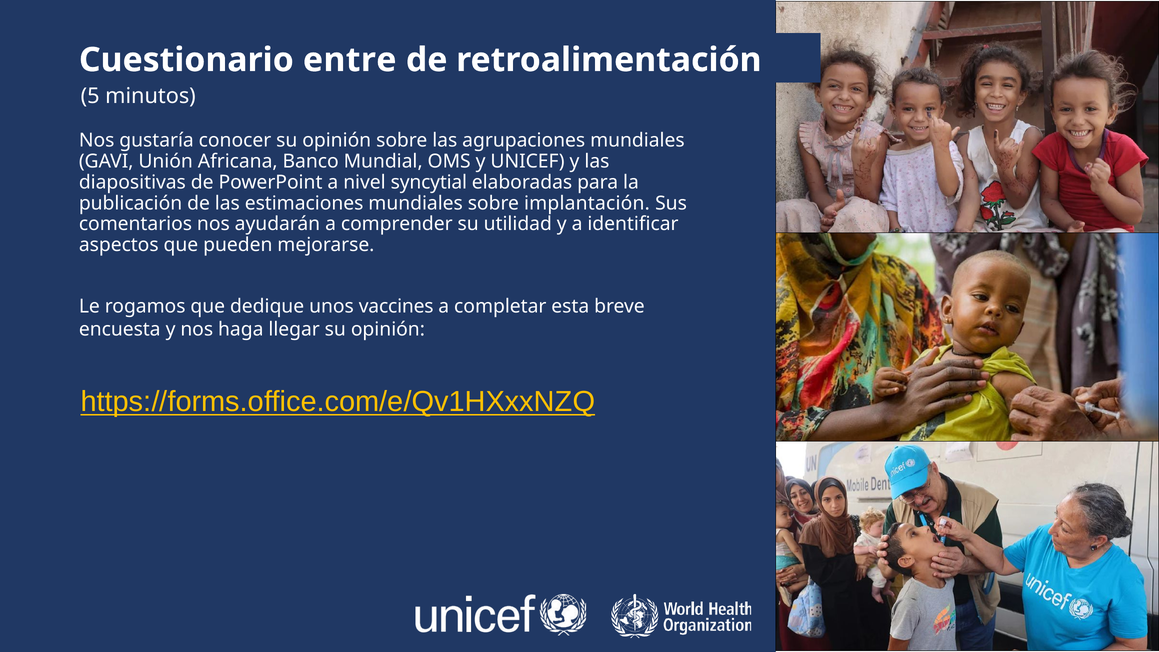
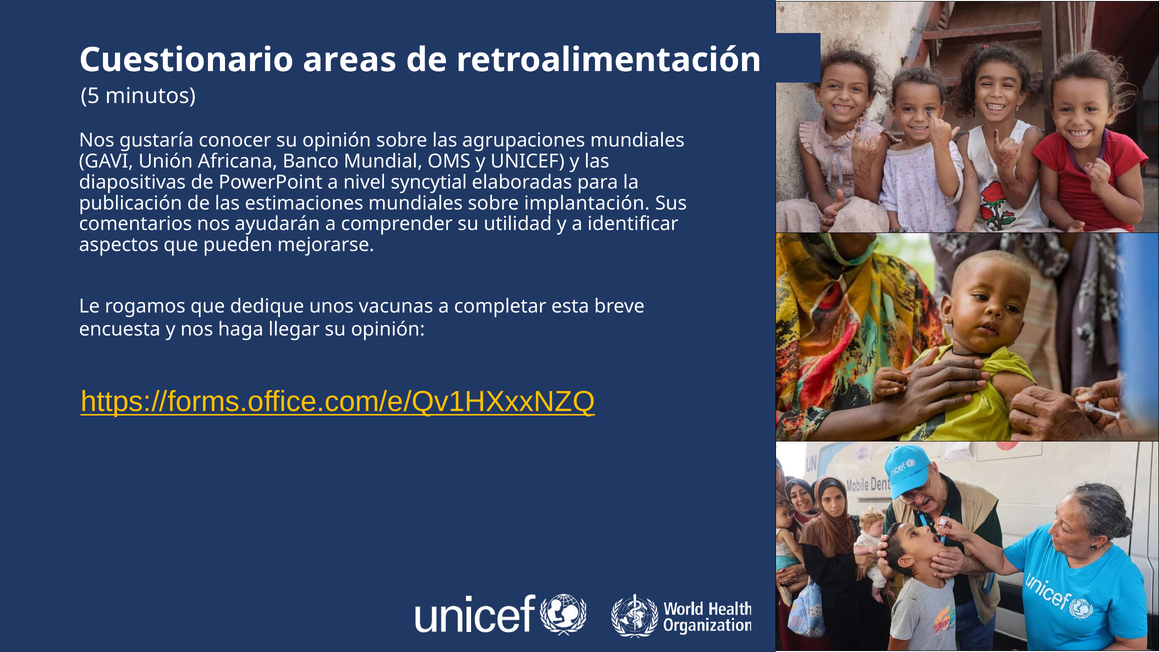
entre: entre -> areas
vaccines: vaccines -> vacunas
